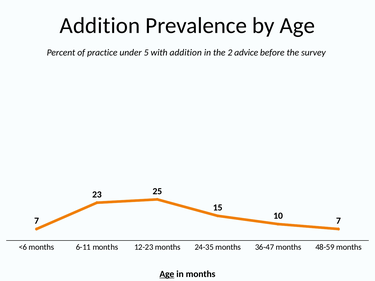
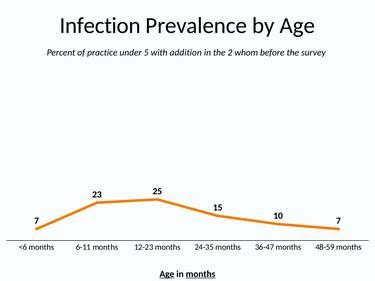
Addition at (100, 26): Addition -> Infection
advice: advice -> whom
months at (201, 274) underline: none -> present
